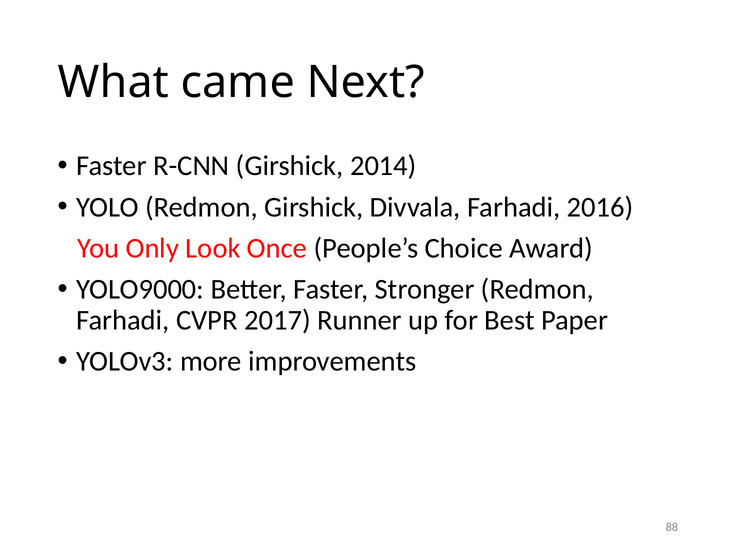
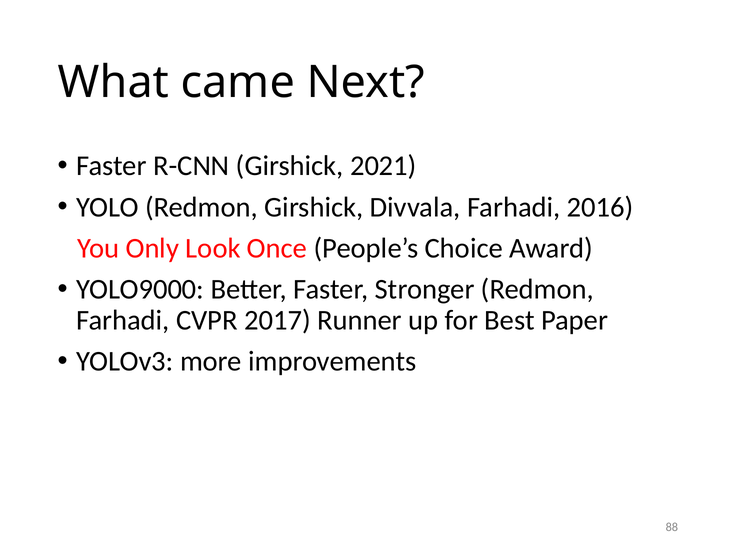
2014: 2014 -> 2021
